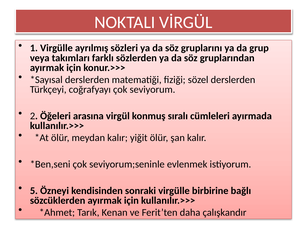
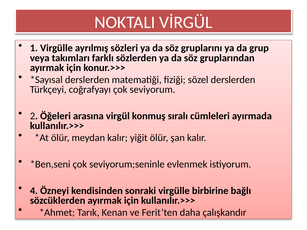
5: 5 -> 4
